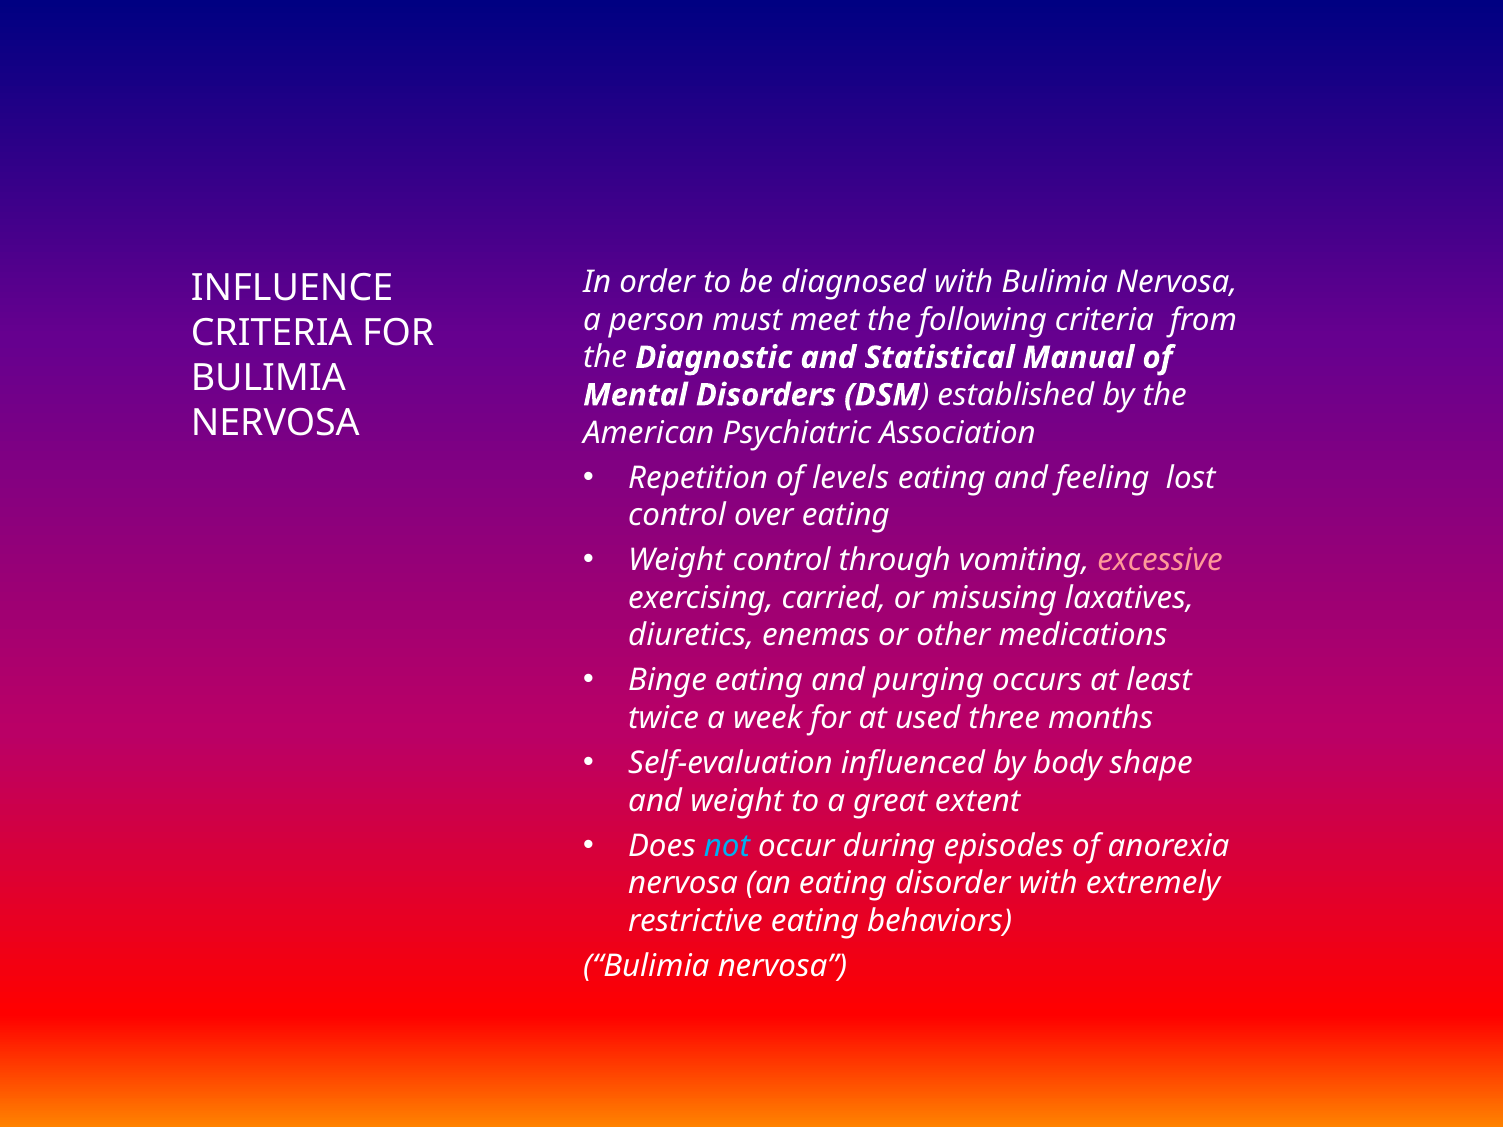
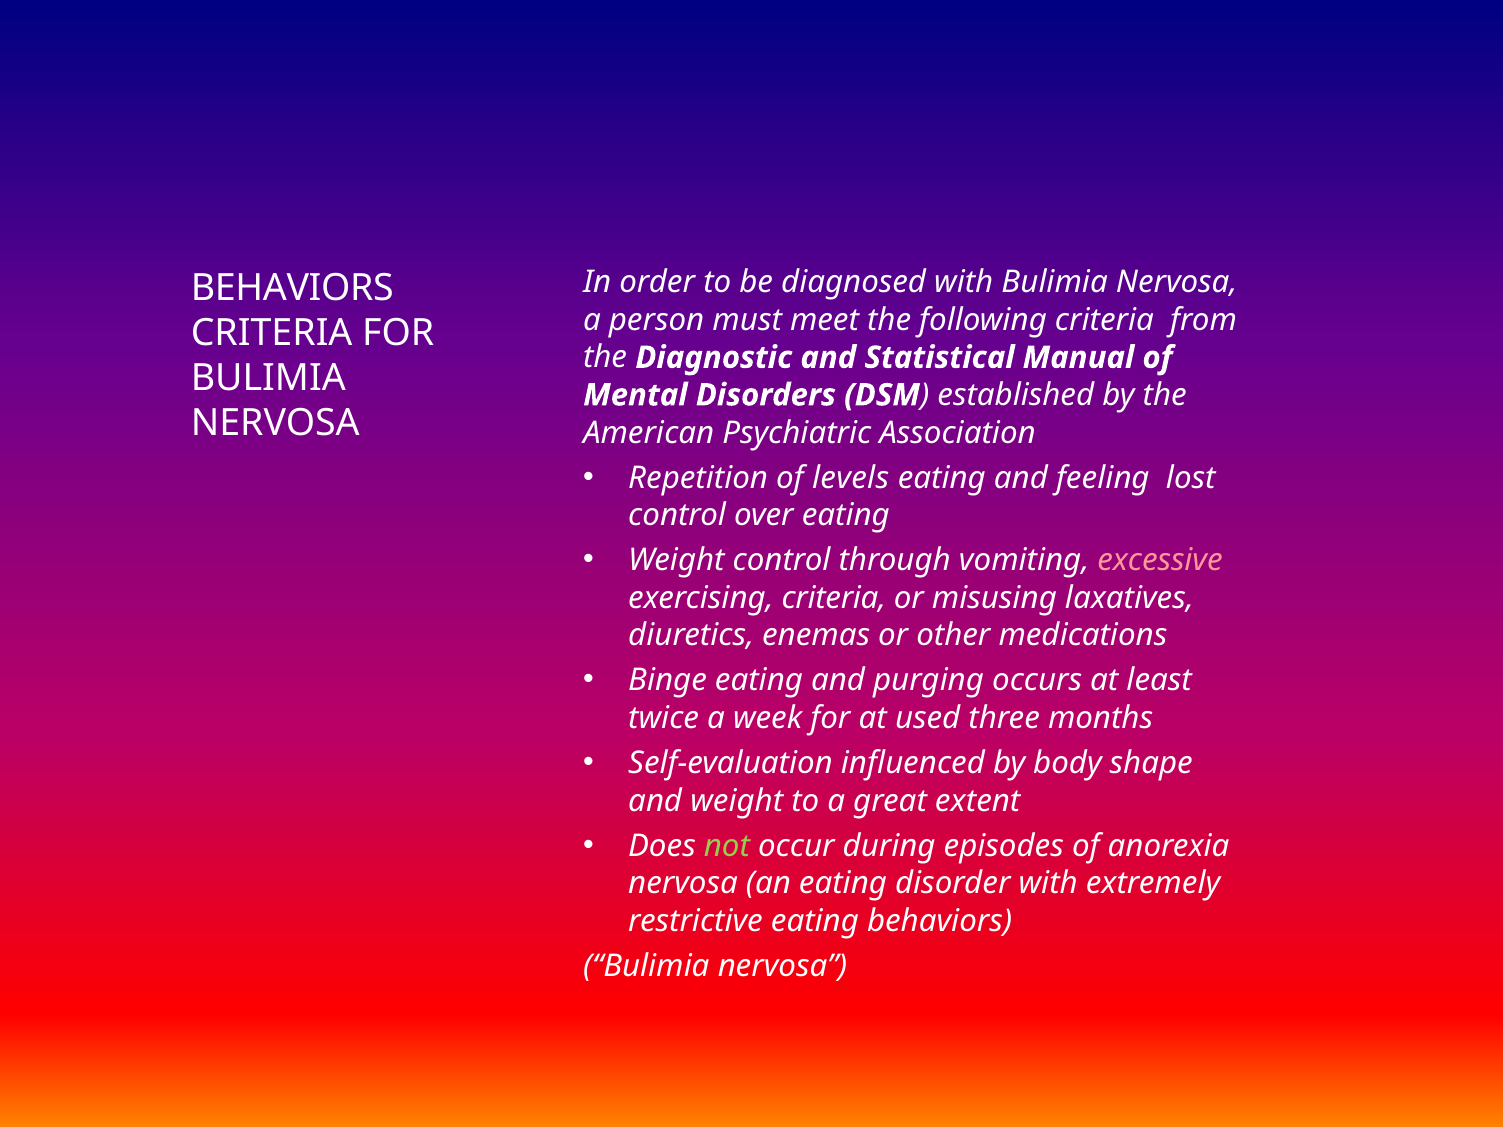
INFLUENCE at (292, 288): INFLUENCE -> BEHAVIORS
exercising carried: carried -> criteria
not colour: light blue -> light green
